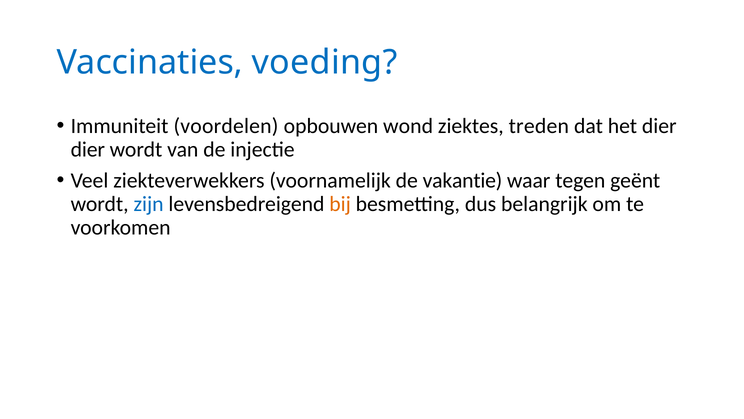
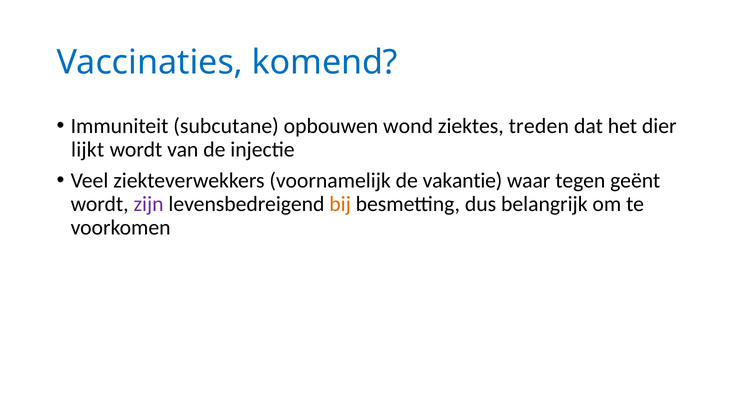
voeding: voeding -> komend
voordelen: voordelen -> subcutane
dier at (88, 149): dier -> lijkt
zijn colour: blue -> purple
